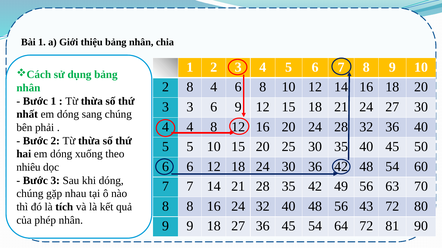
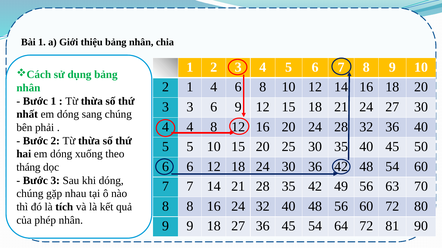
2 8: 8 -> 1
nhiêu: nhiêu -> tháng
56 43: 43 -> 60
